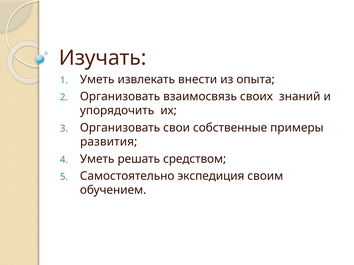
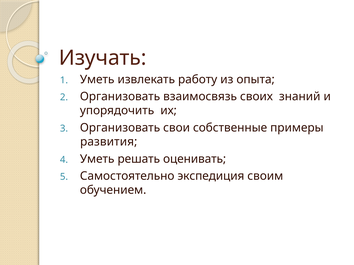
внести: внести -> работу
средством: средством -> оценивать
